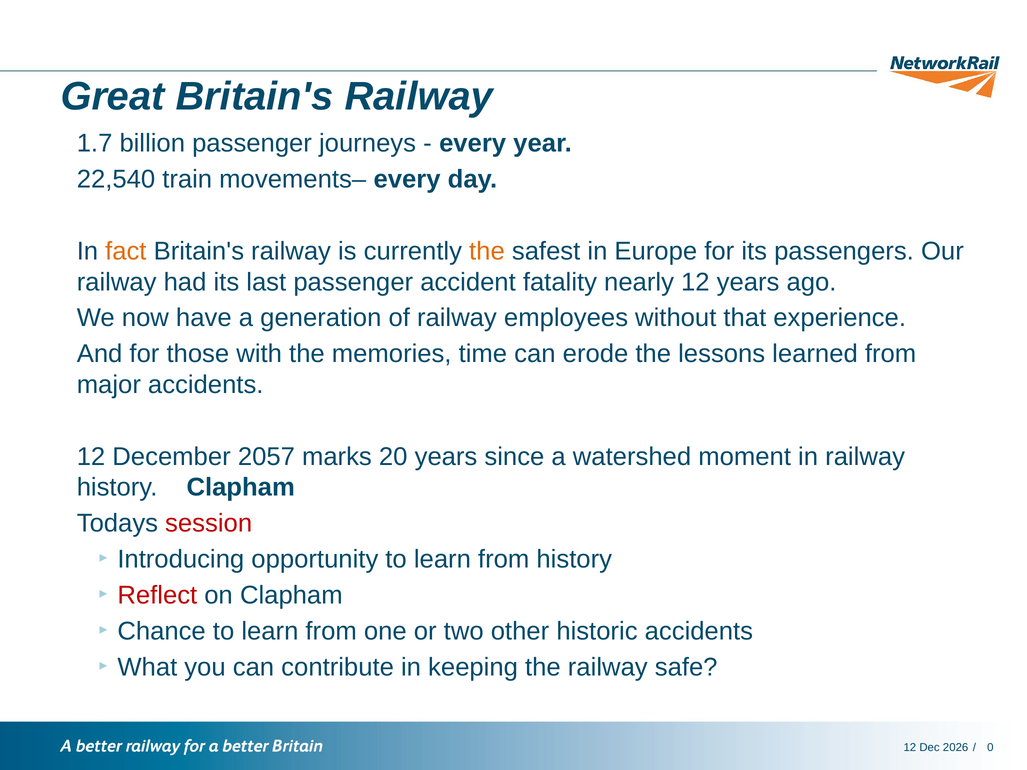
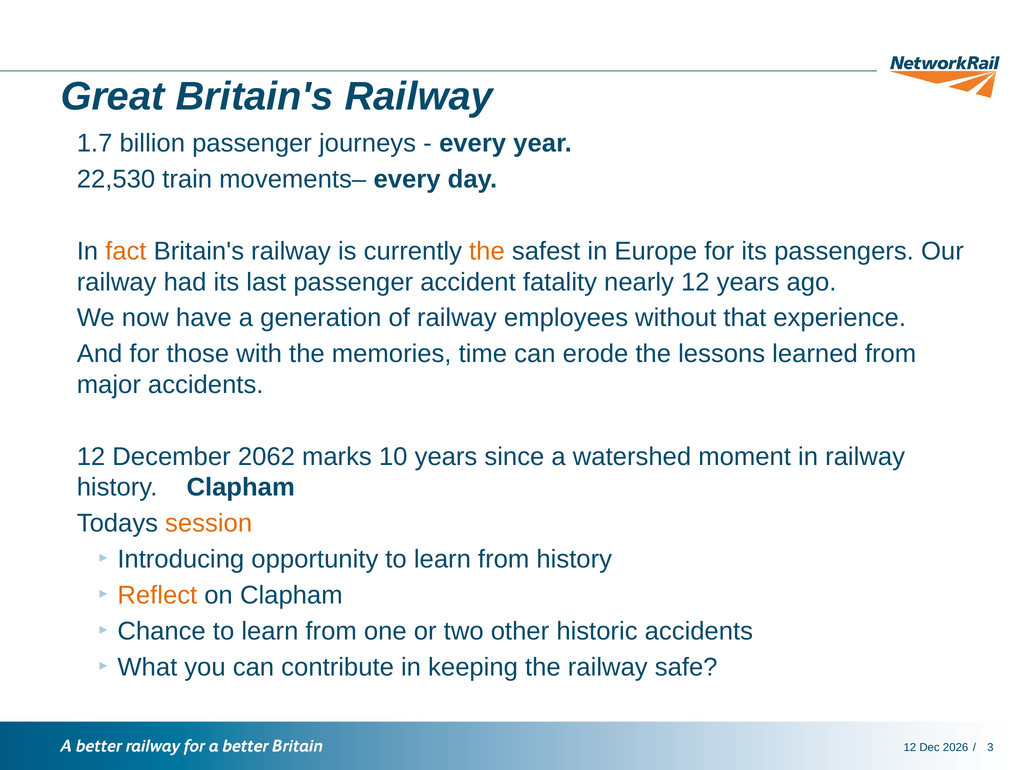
22,540: 22,540 -> 22,530
2057: 2057 -> 2062
20: 20 -> 10
session colour: red -> orange
Reflect colour: red -> orange
0: 0 -> 3
